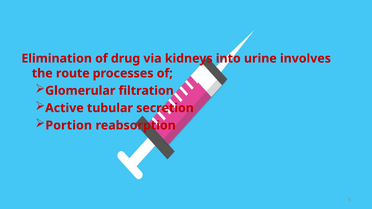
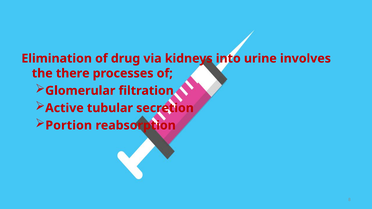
route: route -> there
